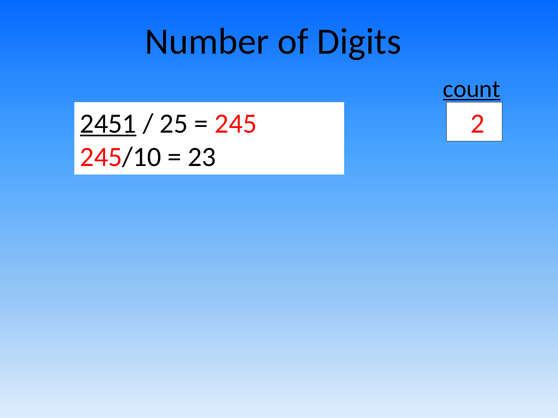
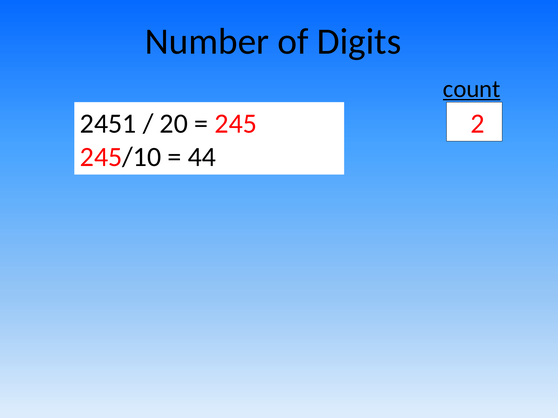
2451 underline: present -> none
25: 25 -> 20
23: 23 -> 44
